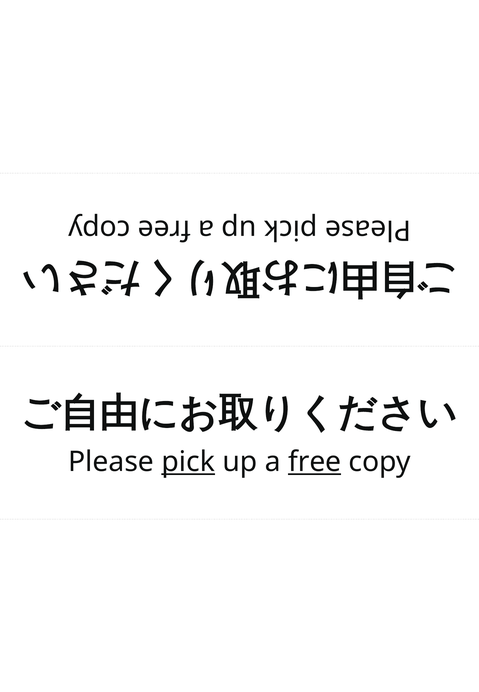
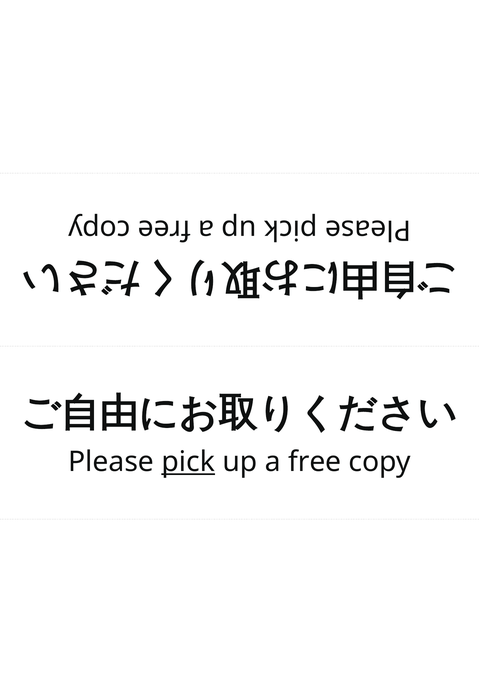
free underline: present -> none
